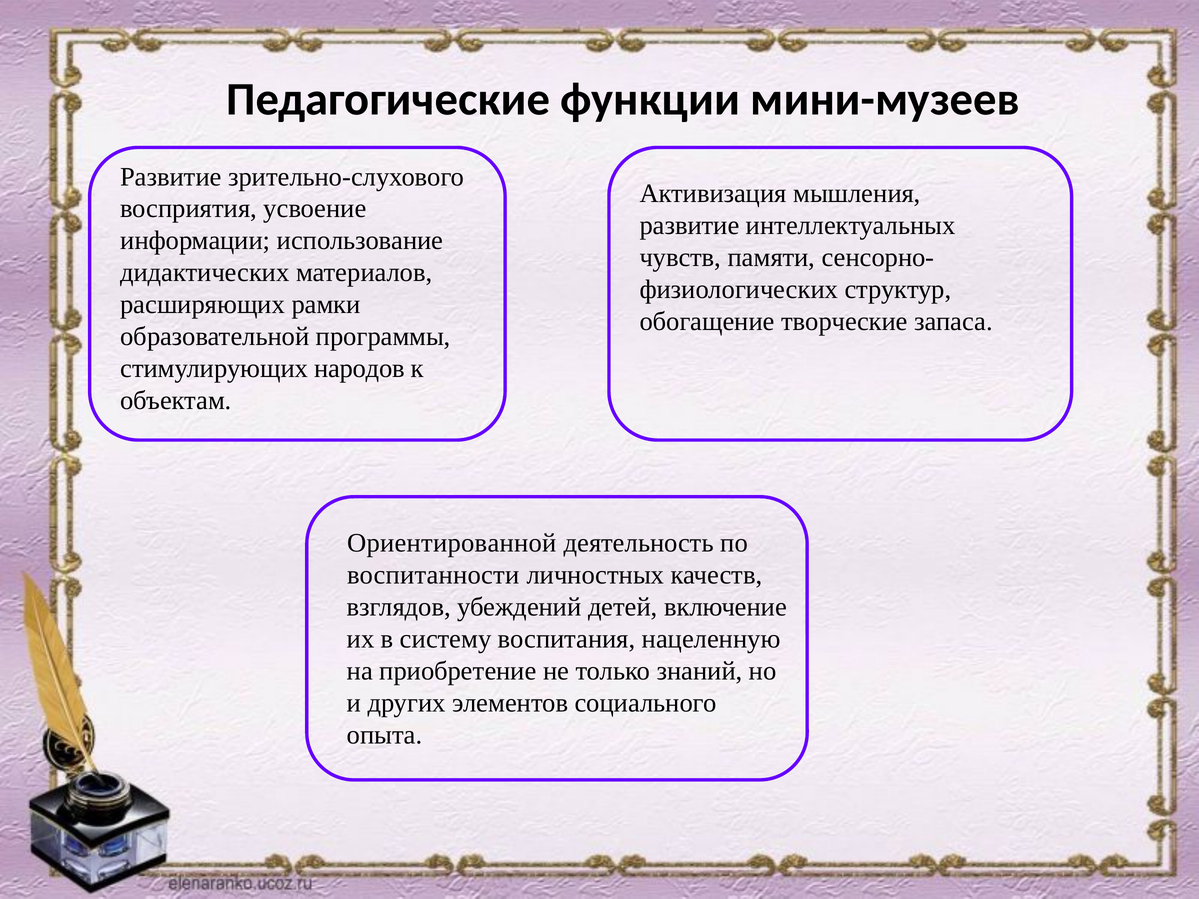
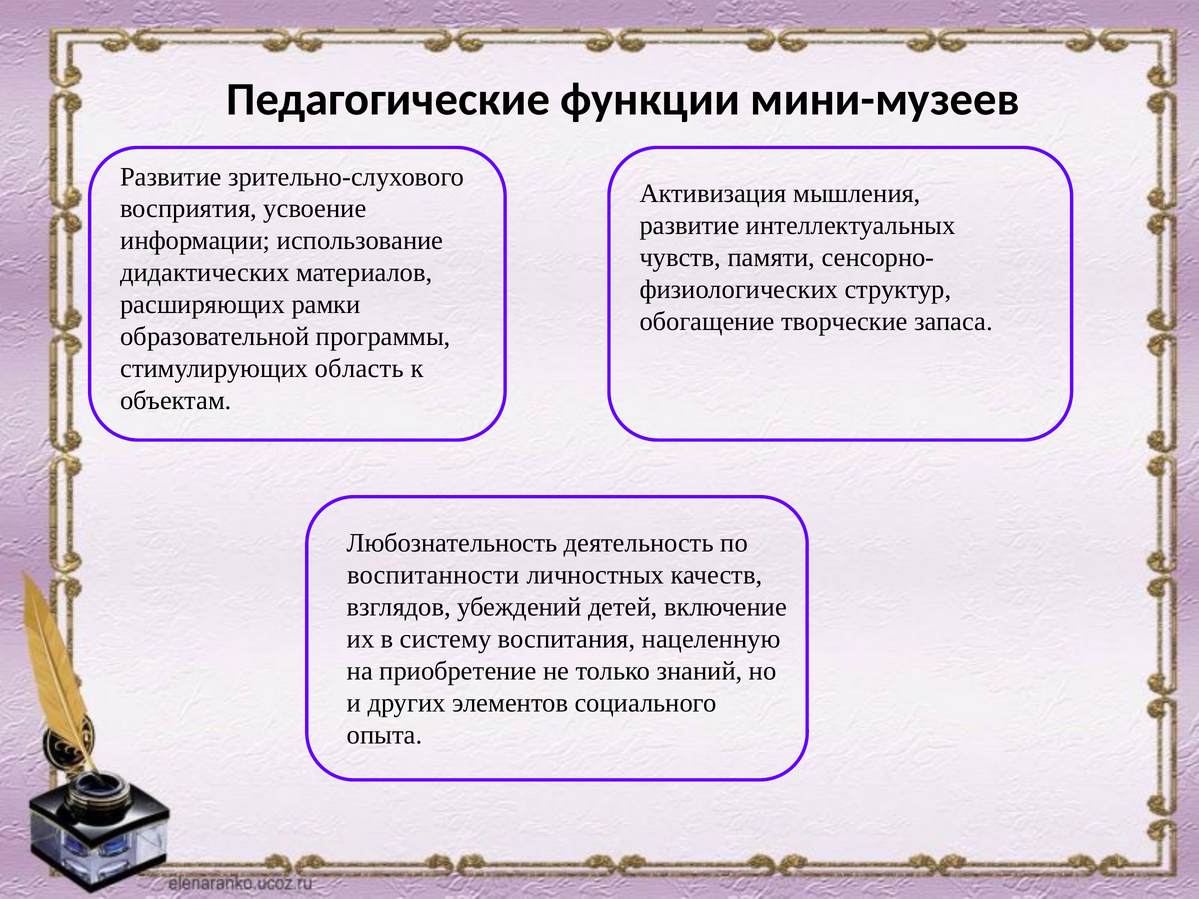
народов: народов -> область
Ориентированной: Ориентированной -> Любознательность
